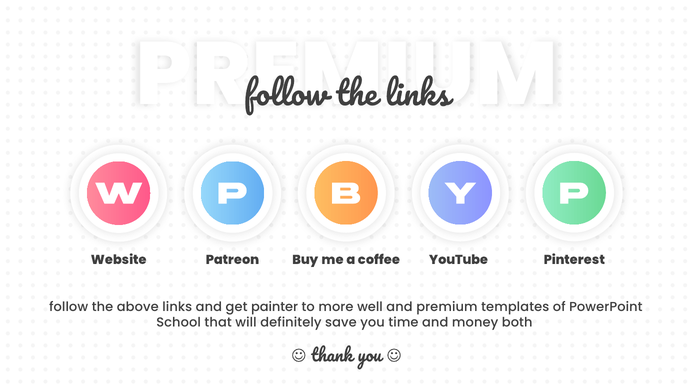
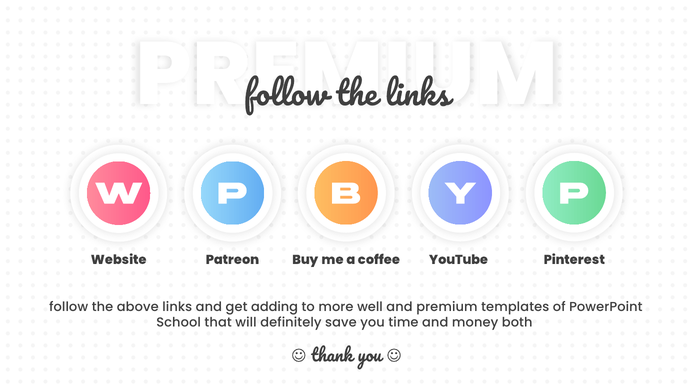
painter: painter -> adding
